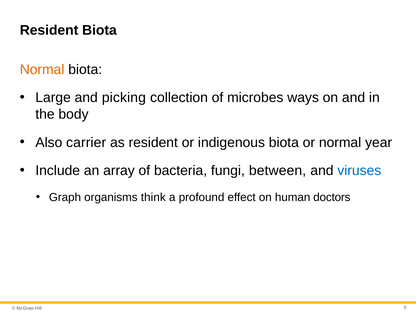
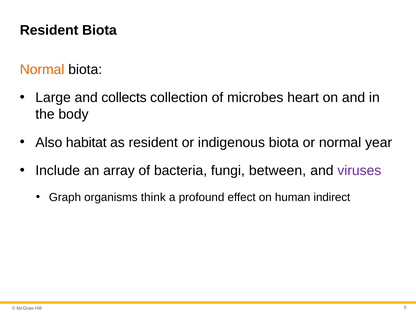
picking: picking -> collects
ways: ways -> heart
carrier: carrier -> habitat
viruses colour: blue -> purple
doctors: doctors -> indirect
